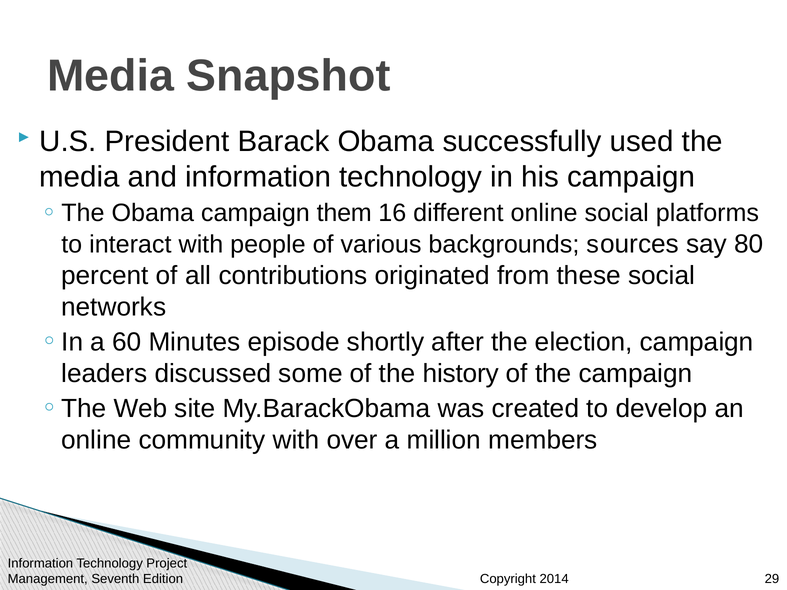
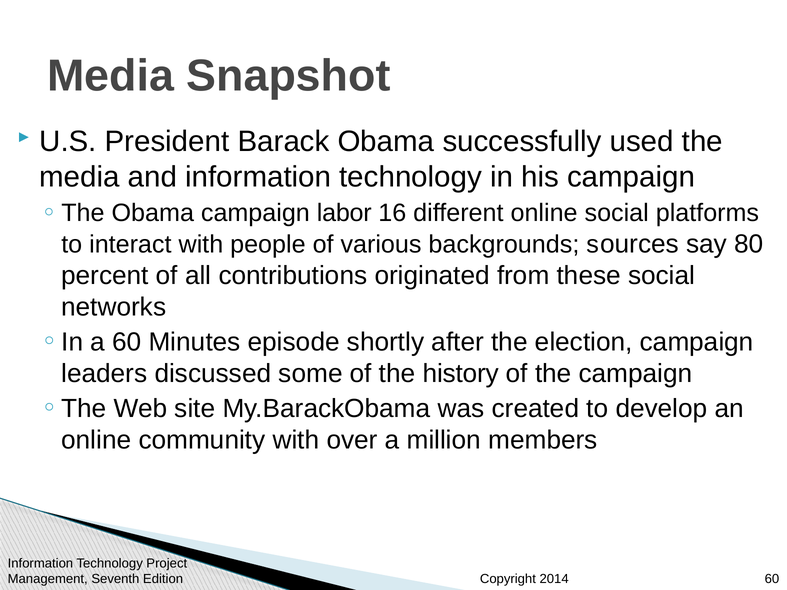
them: them -> labor
Edition 29: 29 -> 60
